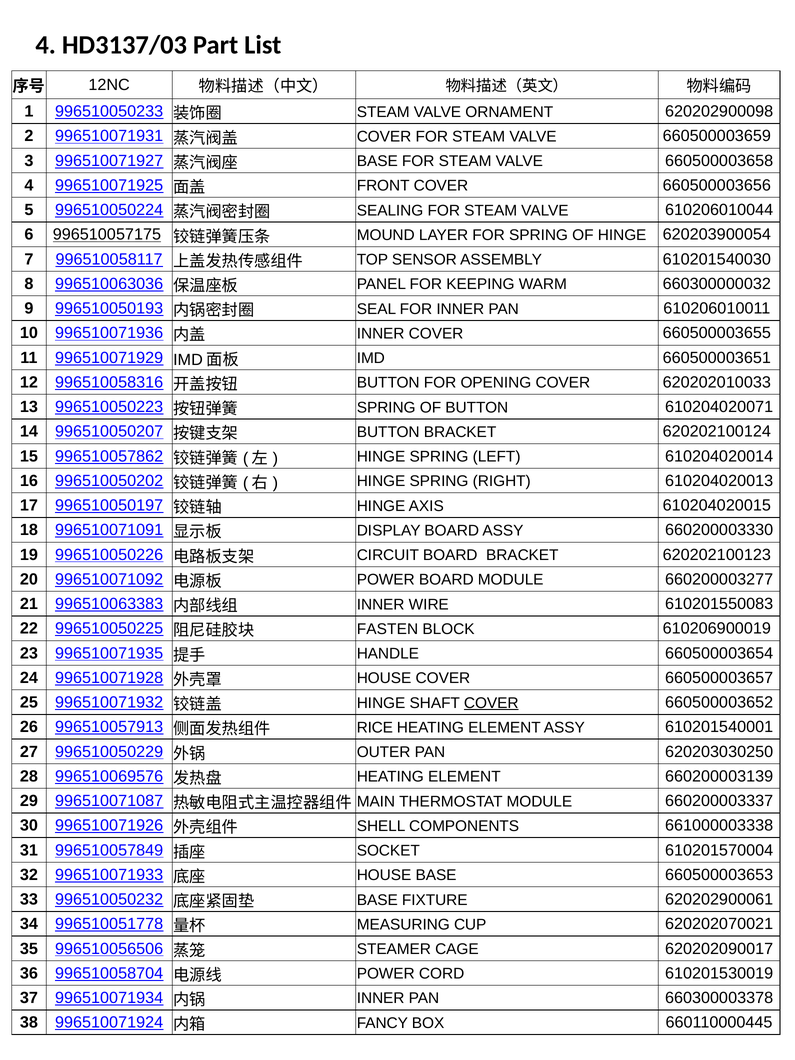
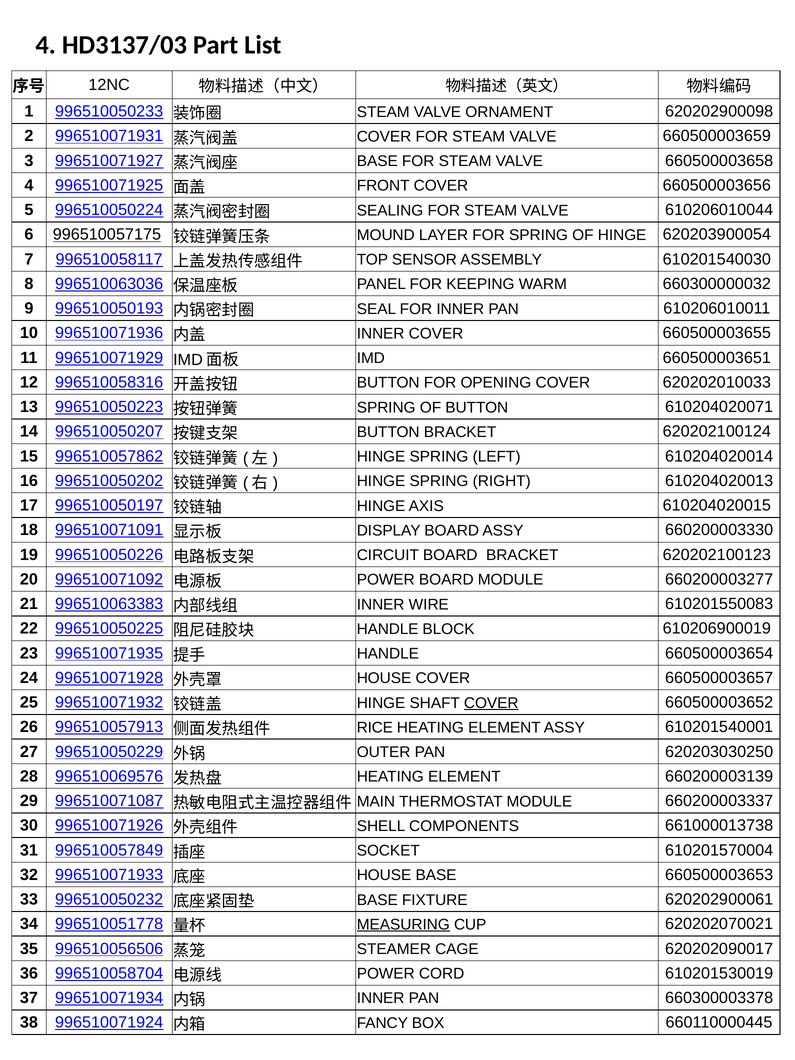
FASTEN at (387, 629): FASTEN -> HANDLE
661000003338: 661000003338 -> 661000013738
MEASURING underline: none -> present
